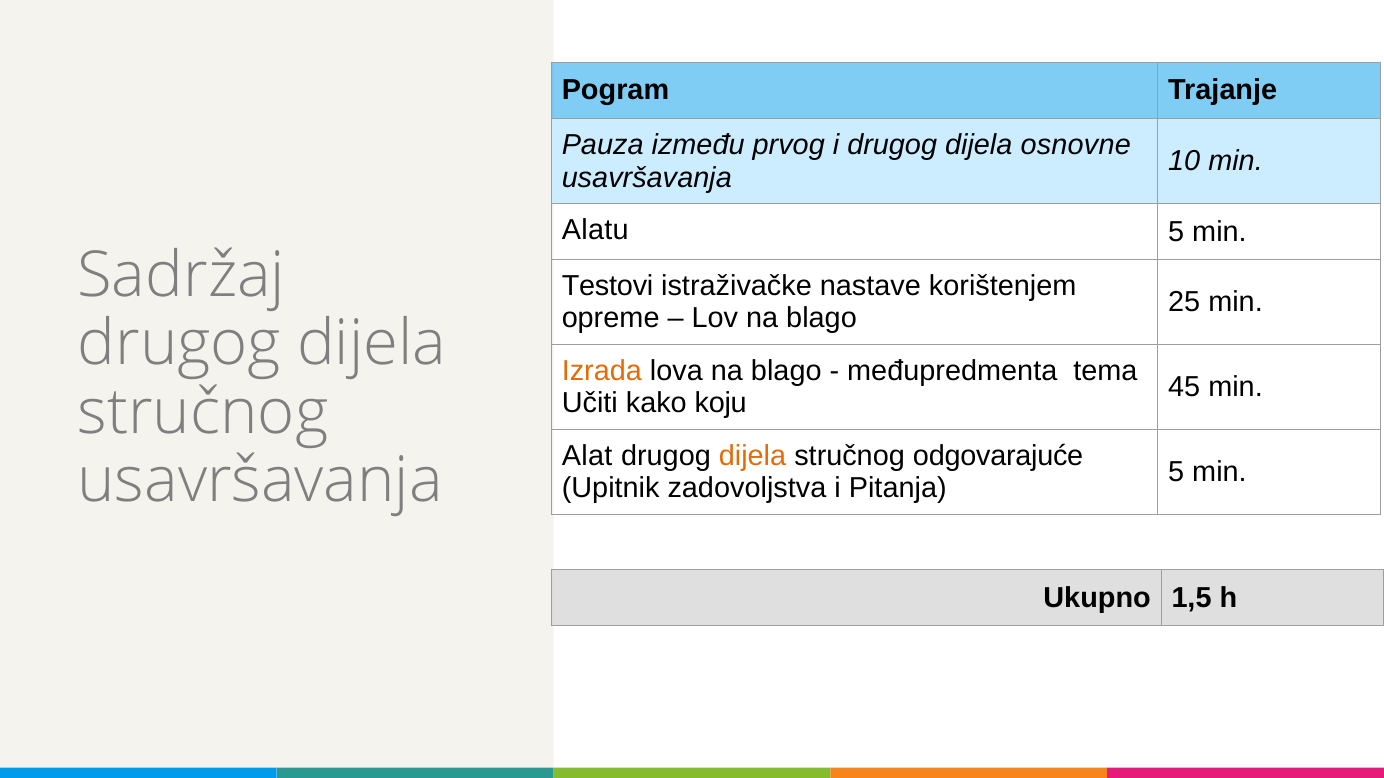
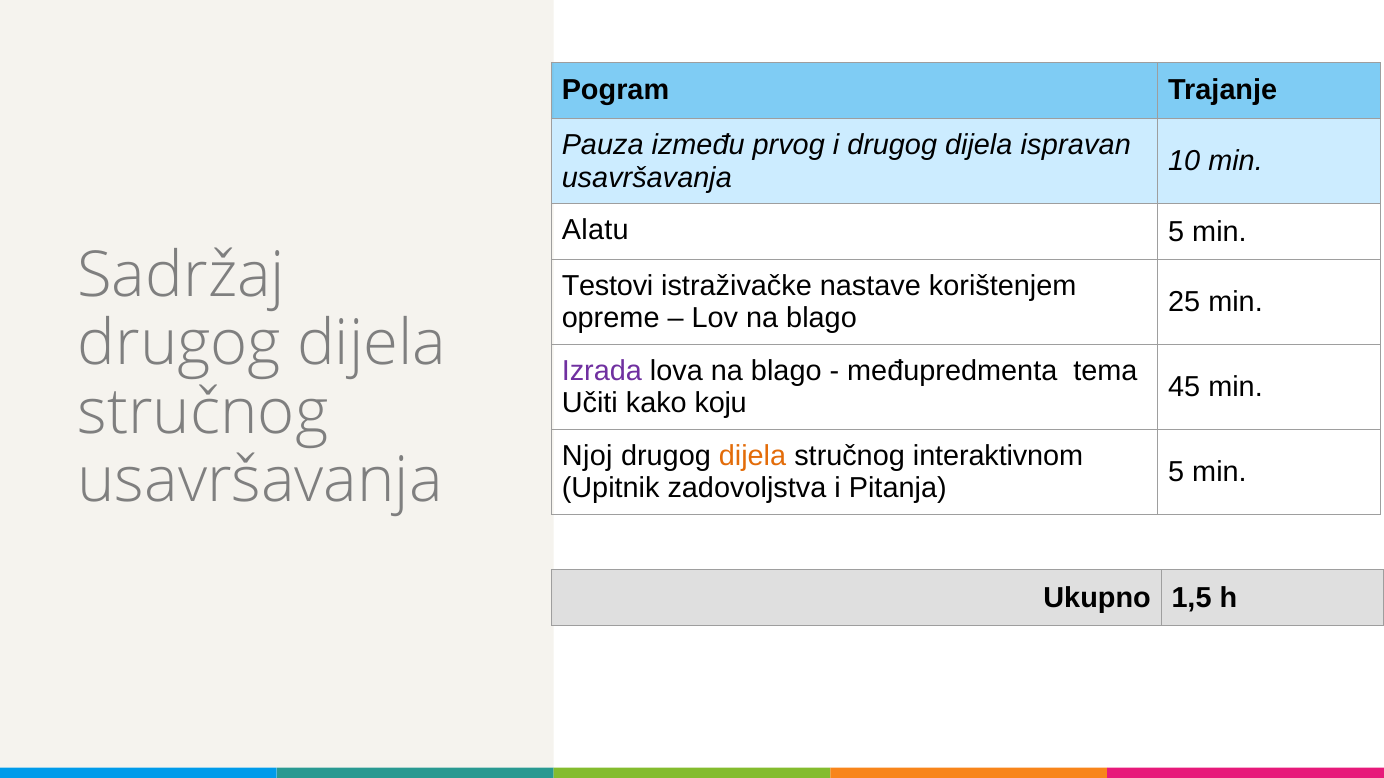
osnovne: osnovne -> ispravan
Izrada colour: orange -> purple
Alat: Alat -> Njoj
odgovarajuće: odgovarajuće -> interaktivnom
